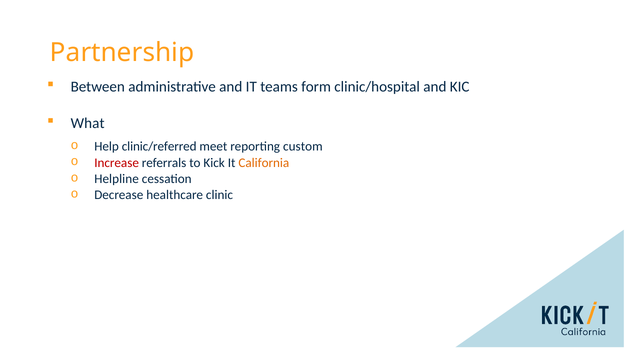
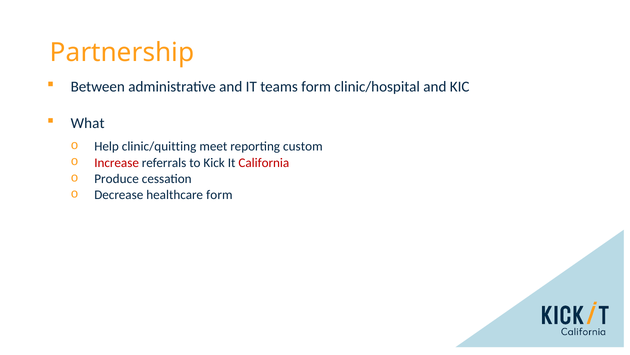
clinic/referred: clinic/referred -> clinic/quitting
California colour: orange -> red
Helpline: Helpline -> Produce
healthcare clinic: clinic -> form
